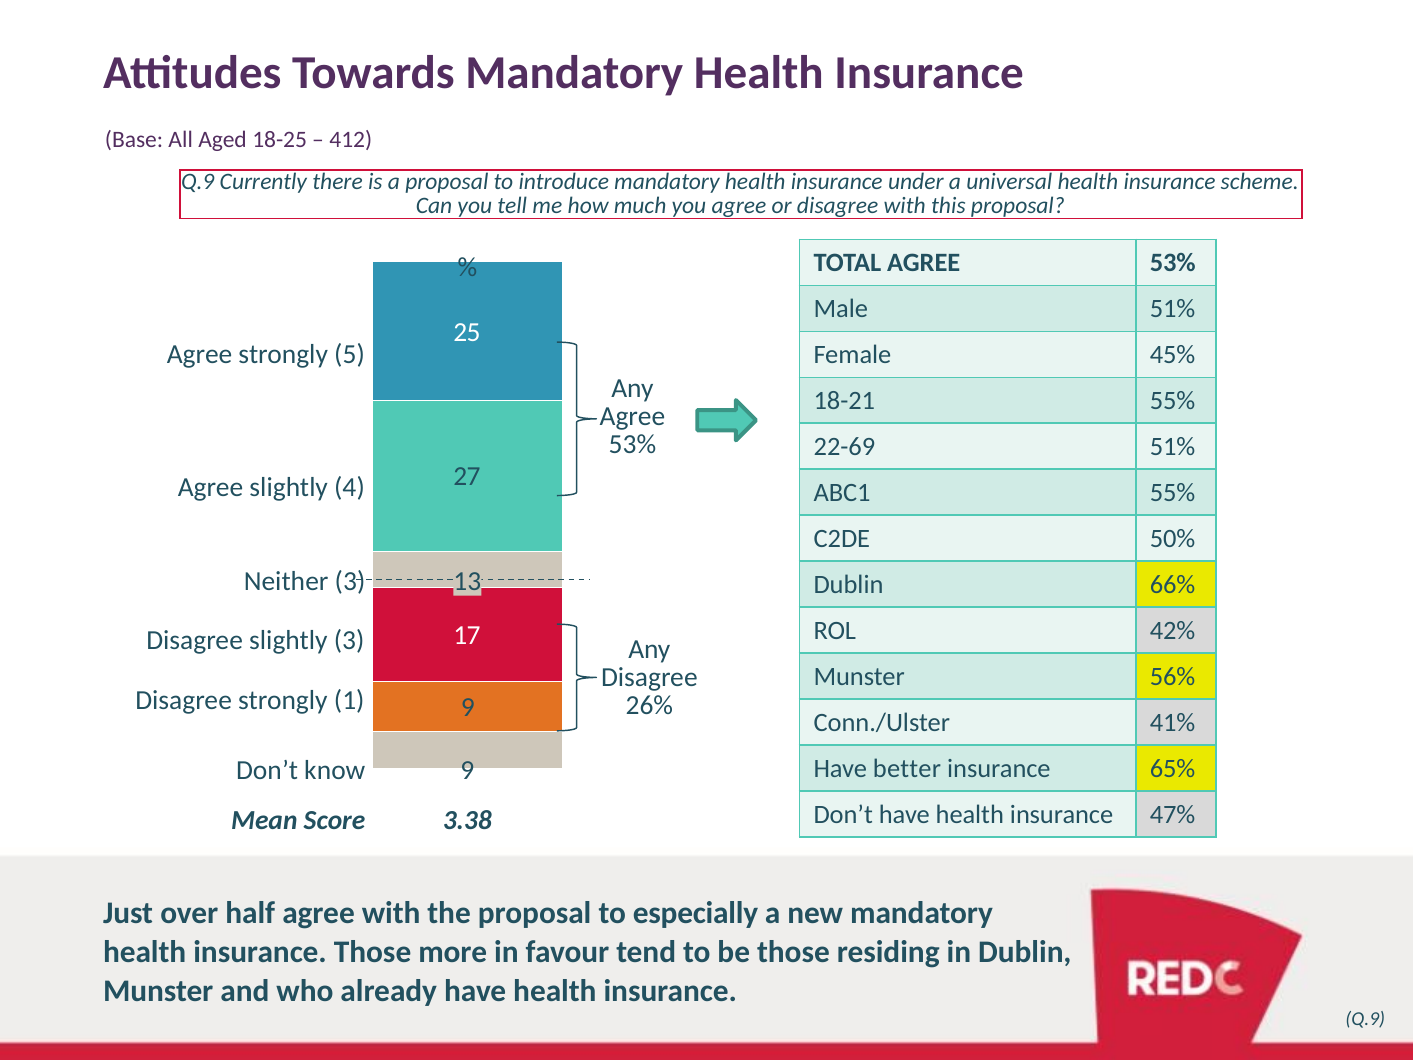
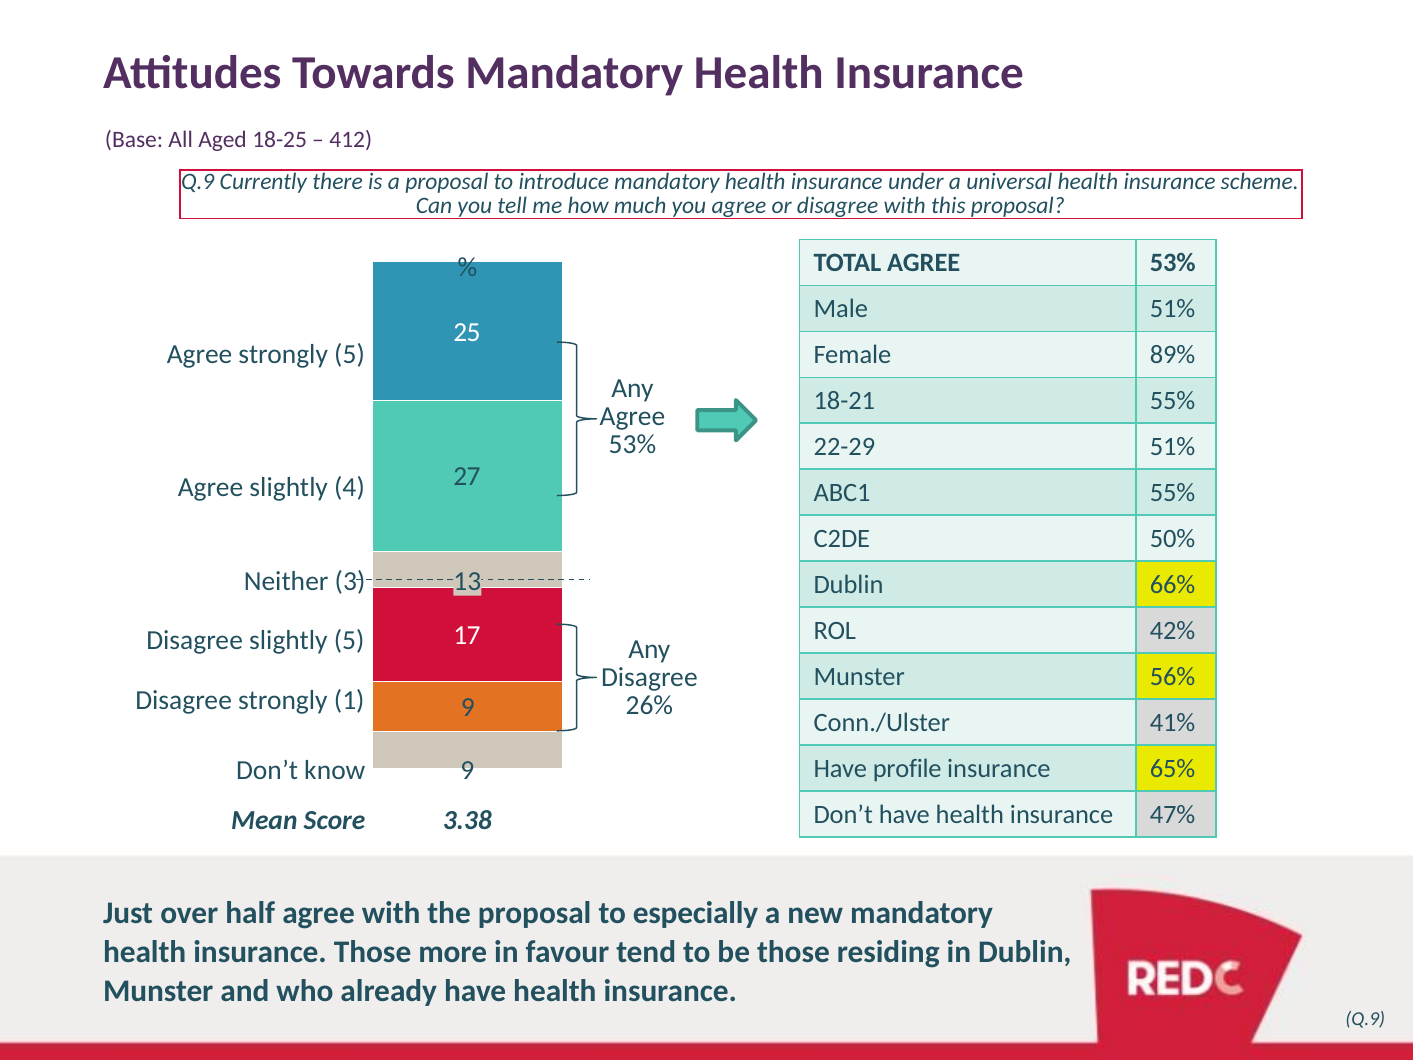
45%: 45% -> 89%
22-69: 22-69 -> 22-29
slightly 3: 3 -> 5
better: better -> profile
